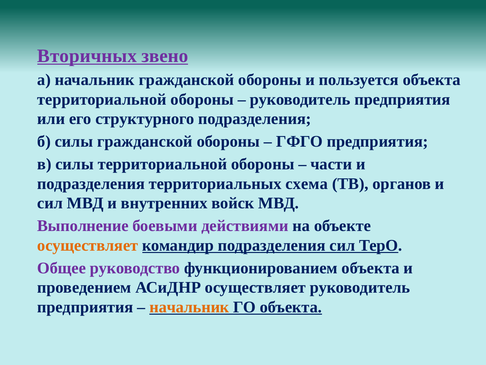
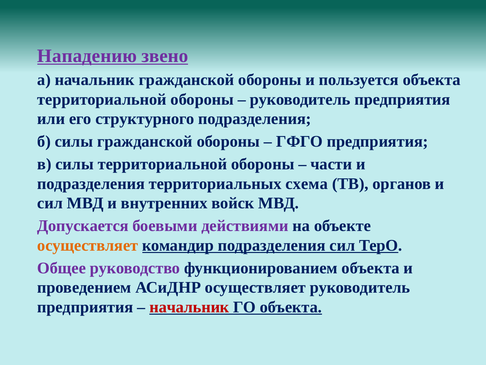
Вторичных: Вторичных -> Нападению
Выполнение: Выполнение -> Допускается
начальник at (189, 307) colour: orange -> red
